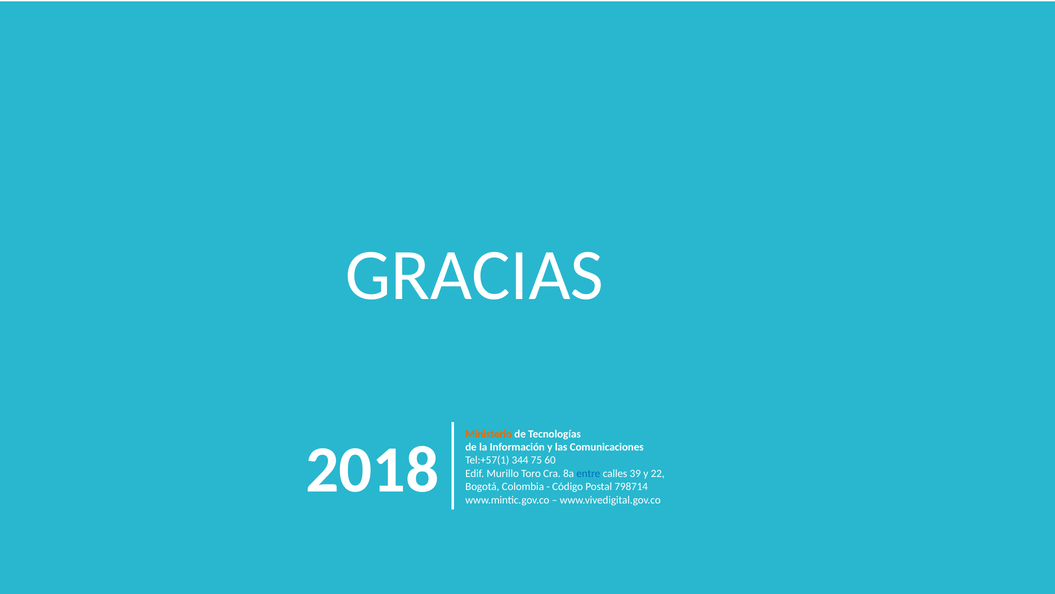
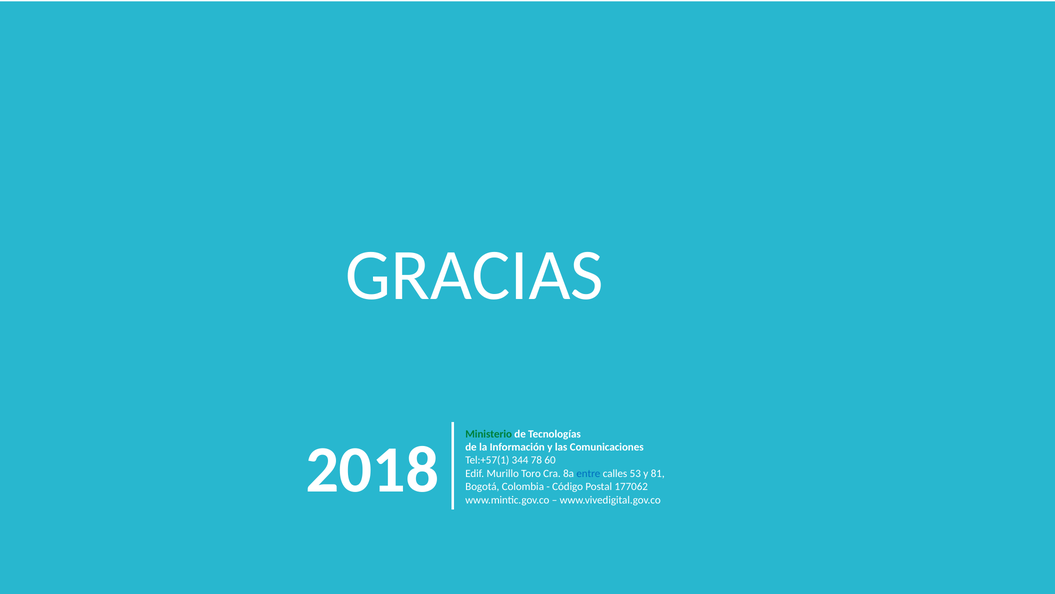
Ministerio colour: orange -> green
75: 75 -> 78
39: 39 -> 53
22: 22 -> 81
798714: 798714 -> 177062
